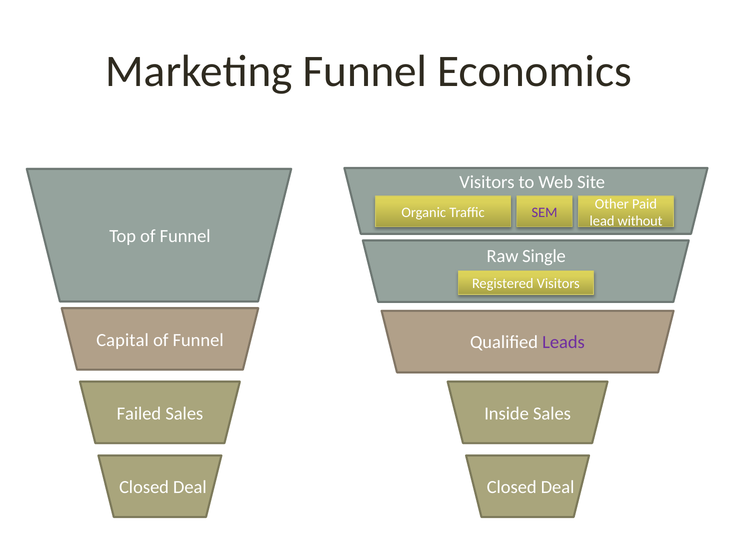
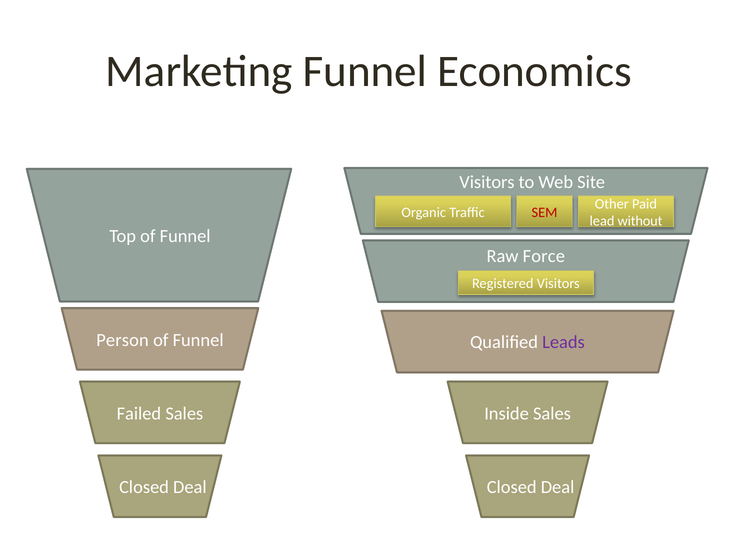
SEM colour: purple -> red
Single: Single -> Force
Capital: Capital -> Person
